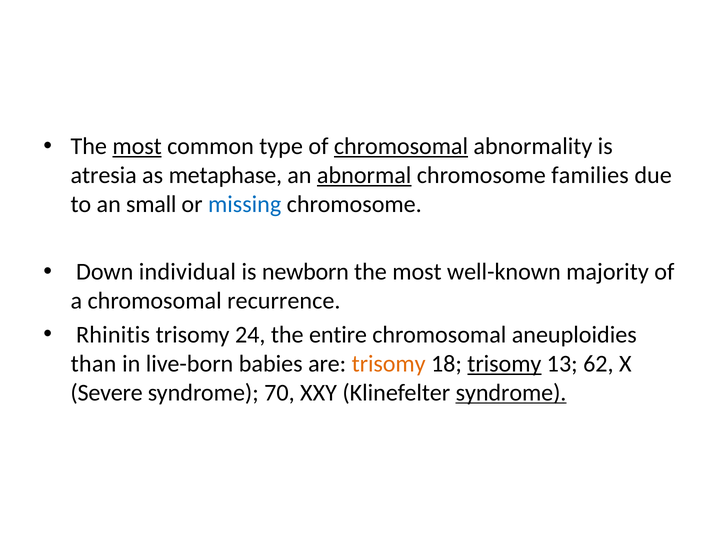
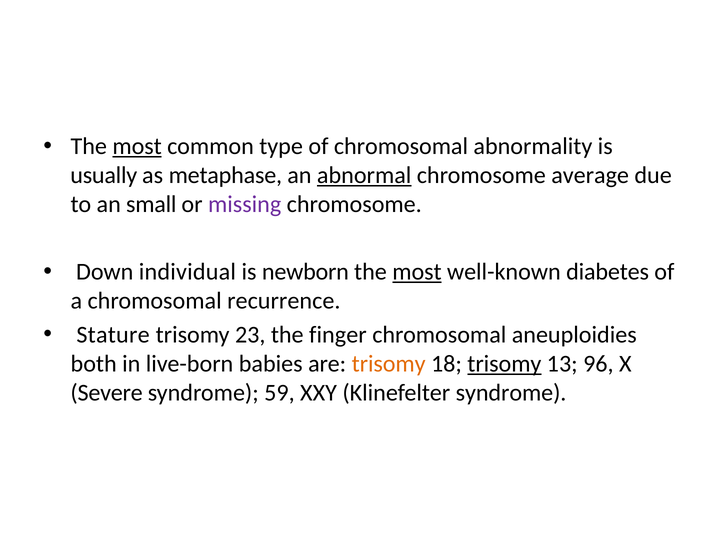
chromosomal at (401, 146) underline: present -> none
atresia: atresia -> usually
families: families -> average
missing colour: blue -> purple
most at (417, 272) underline: none -> present
majority: majority -> diabetes
Rhinitis: Rhinitis -> Stature
24: 24 -> 23
entire: entire -> finger
than: than -> both
62: 62 -> 96
70: 70 -> 59
syndrome at (511, 393) underline: present -> none
